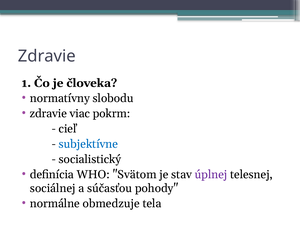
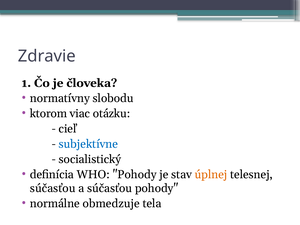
zdravie at (48, 114): zdravie -> ktorom
pokrm: pokrm -> otázku
WHO Svätom: Svätom -> Pohody
úplnej colour: purple -> orange
sociálnej at (53, 188): sociálnej -> súčasťou
